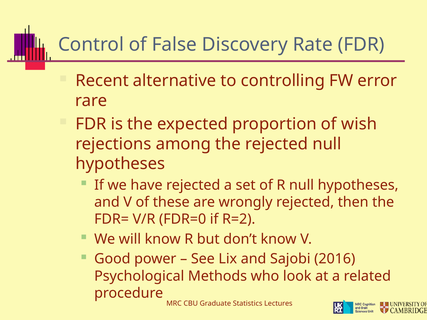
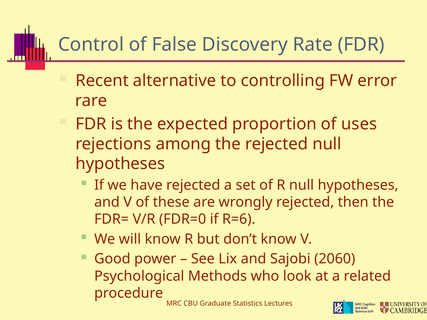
wish: wish -> uses
R=2: R=2 -> R=6
2016: 2016 -> 2060
